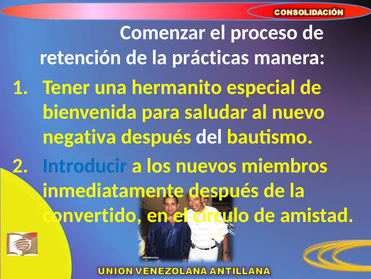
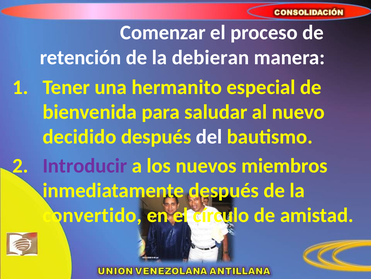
prácticas: prácticas -> debieran
negativa: negativa -> decidido
Introducir colour: blue -> purple
